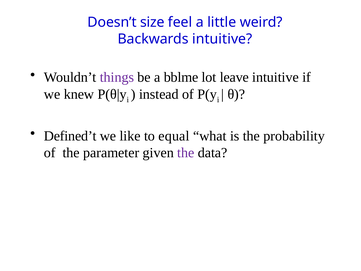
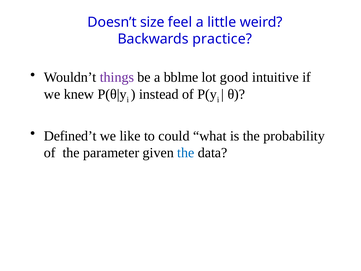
Backwards intuitive: intuitive -> practice
leave: leave -> good
equal: equal -> could
the at (186, 153) colour: purple -> blue
